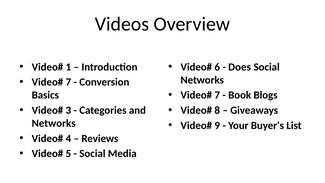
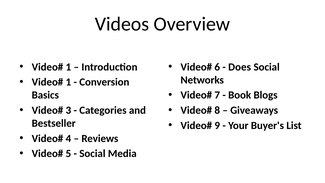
7 at (68, 82): 7 -> 1
Networks at (54, 123): Networks -> Bestseller
